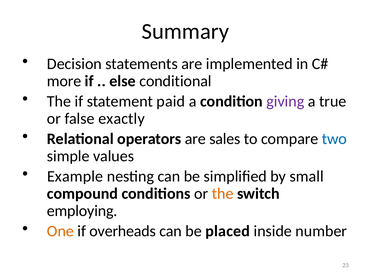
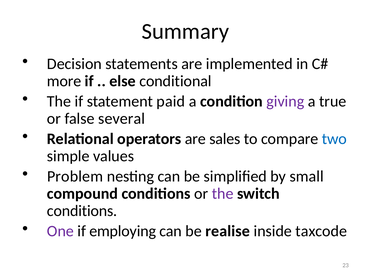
exactly: exactly -> several
Example: Example -> Problem
the at (223, 194) colour: orange -> purple
employing at (82, 211): employing -> conditions
One colour: orange -> purple
overheads: overheads -> employing
placed: placed -> realise
number: number -> taxcode
